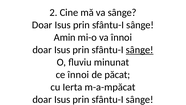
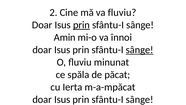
va sânge: sânge -> fluviu
prin at (81, 25) underline: none -> present
ce înnoi: înnoi -> spăla
